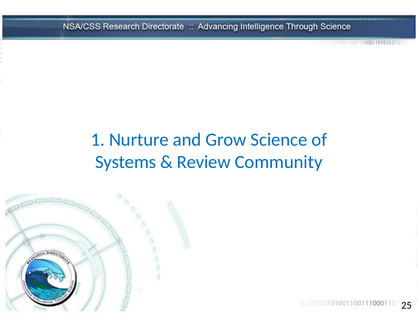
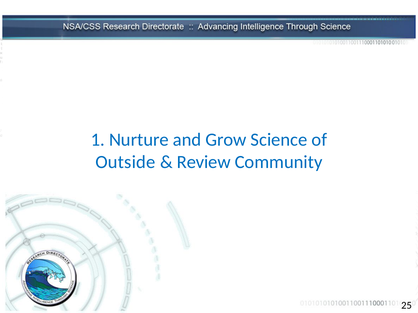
Systems: Systems -> Outside
